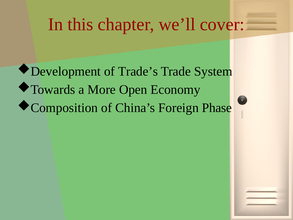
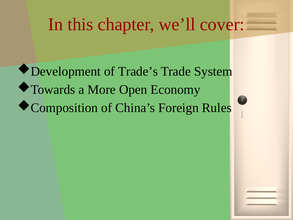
Phase: Phase -> Rules
